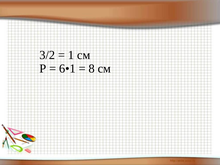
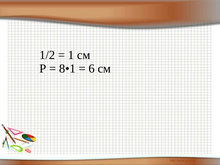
3/2: 3/2 -> 1/2
6•1: 6•1 -> 8•1
8: 8 -> 6
